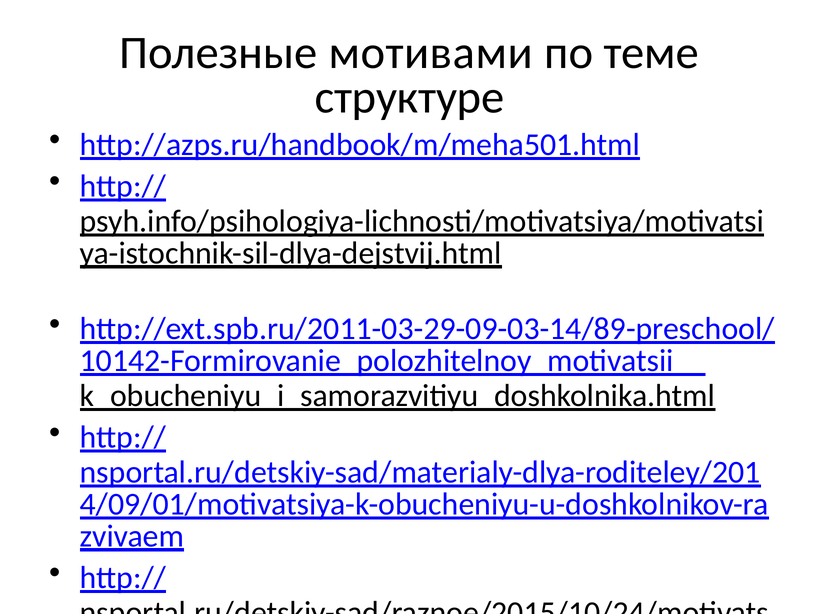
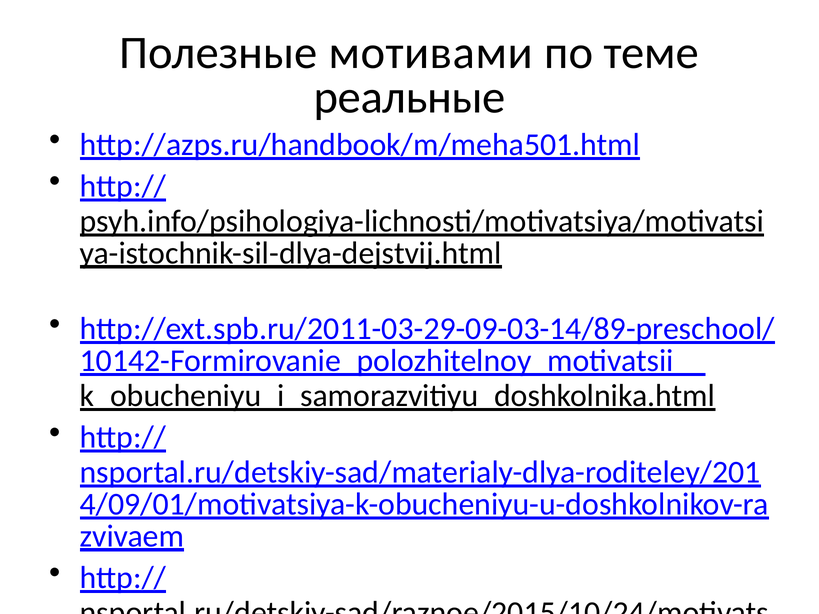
структуре: структуре -> реальные
